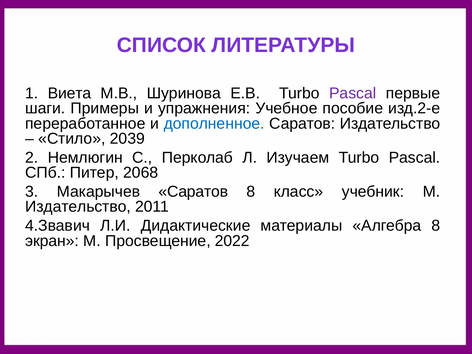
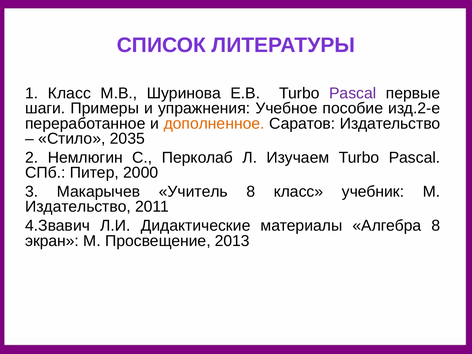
1 Виета: Виета -> Класс
дополненное colour: blue -> orange
2039: 2039 -> 2035
2068: 2068 -> 2000
Макарычев Саратов: Саратов -> Учитель
2022: 2022 -> 2013
